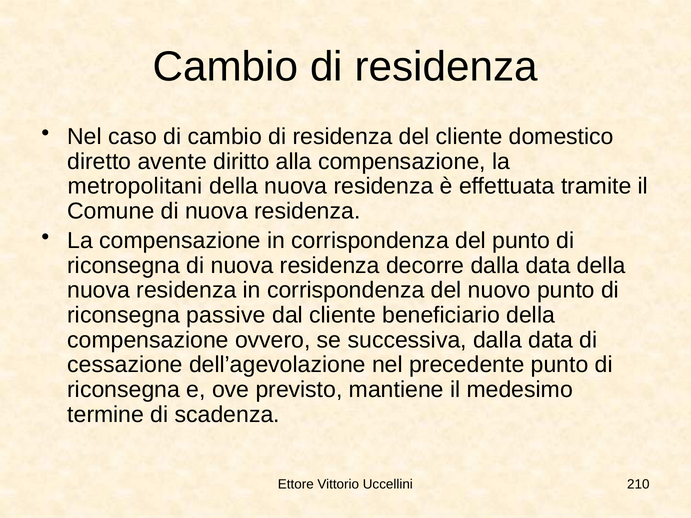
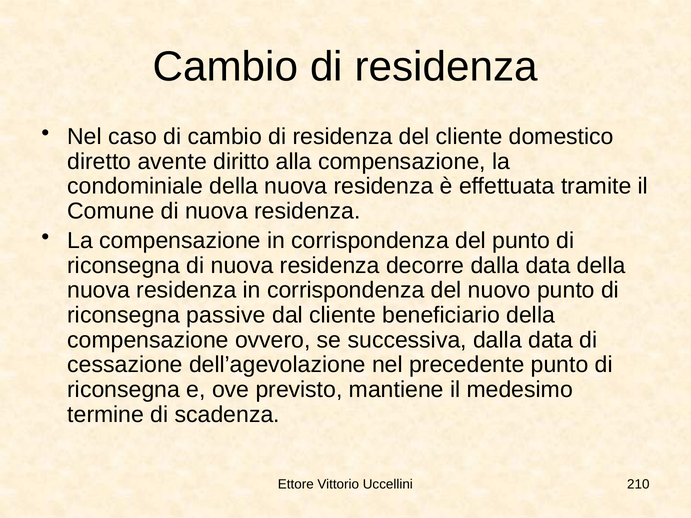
metropolitani: metropolitani -> condominiale
